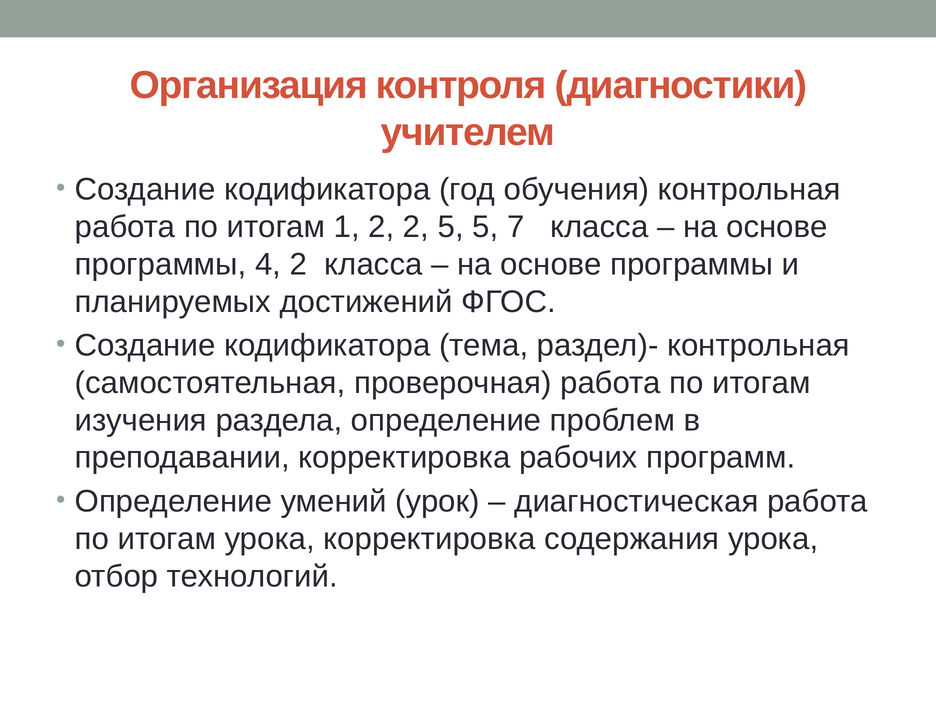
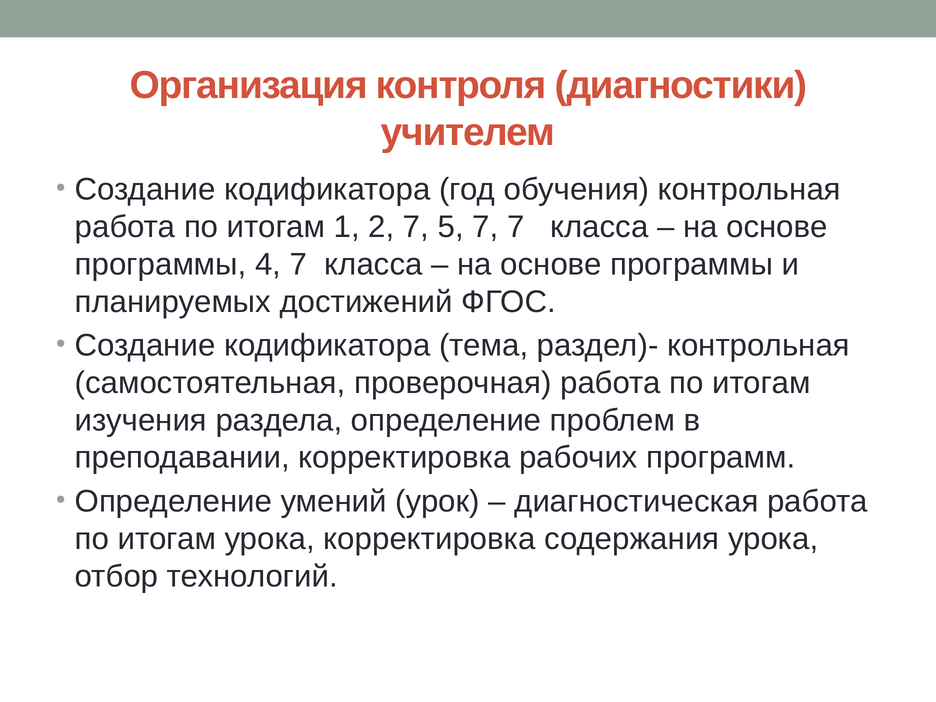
2 2: 2 -> 7
5 5: 5 -> 7
4 2: 2 -> 7
